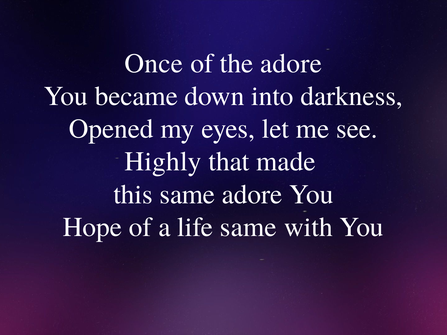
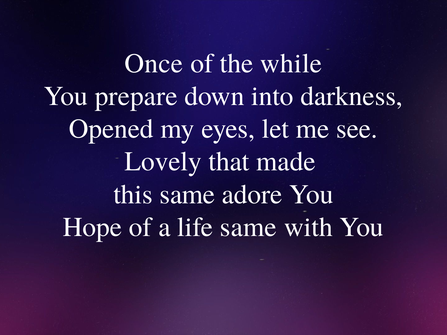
the adore: adore -> while
became: became -> prepare
Highly: Highly -> Lovely
